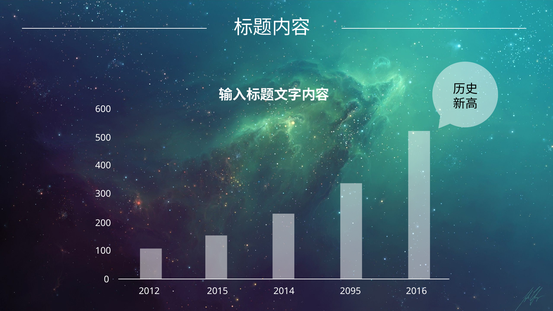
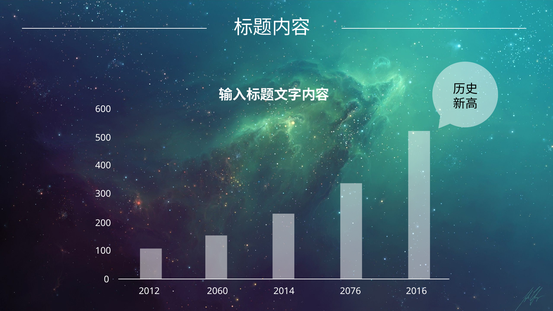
2015: 2015 -> 2060
2095: 2095 -> 2076
